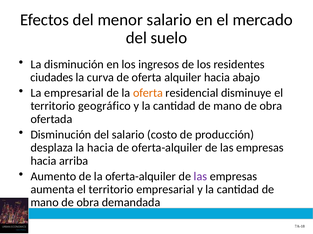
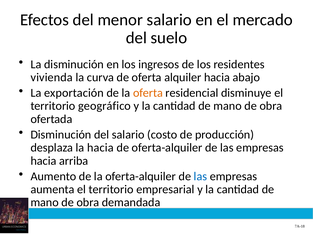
ciudades: ciudades -> vivienda
La empresarial: empresarial -> exportación
las at (200, 177) colour: purple -> blue
